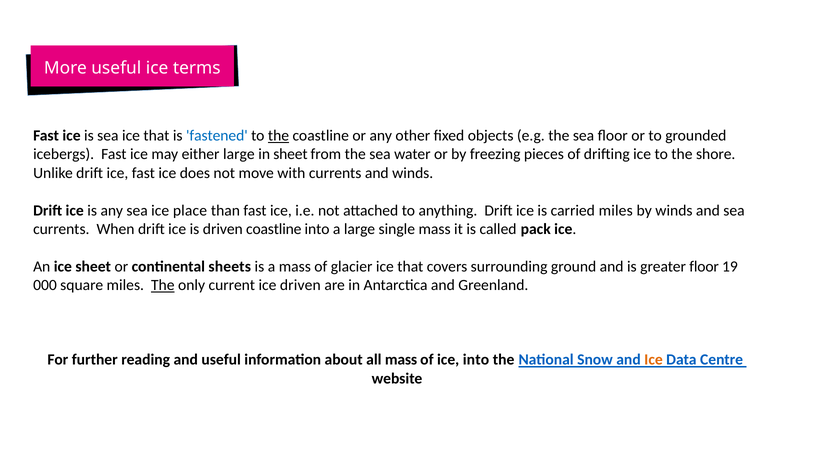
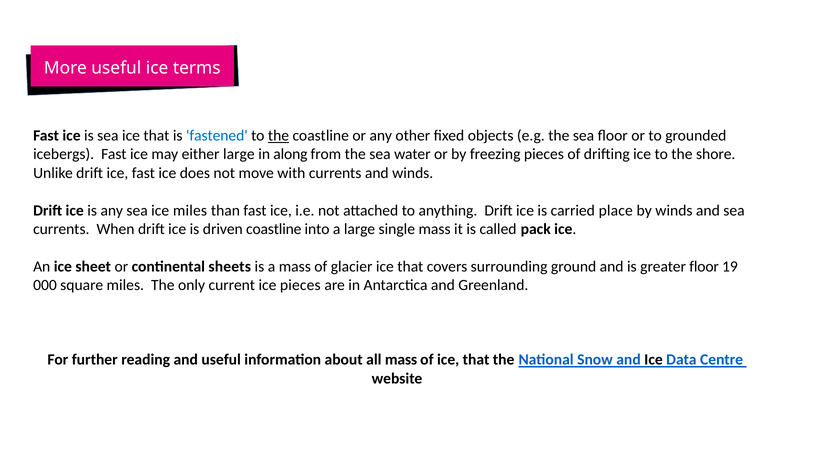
in sheet: sheet -> along
ice place: place -> miles
carried miles: miles -> place
The at (163, 285) underline: present -> none
ice driven: driven -> pieces
of ice into: into -> that
Ice at (653, 360) colour: orange -> black
